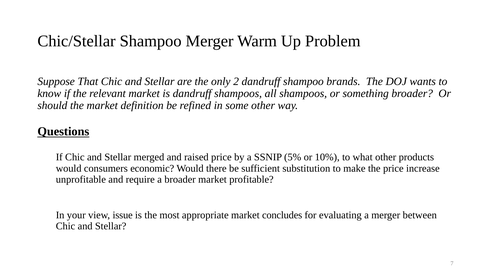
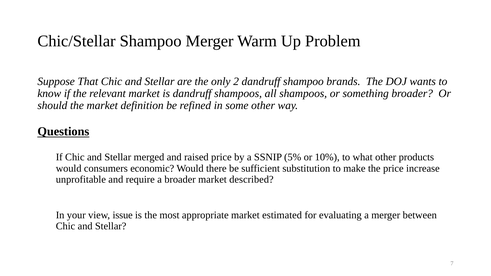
profitable: profitable -> described
concludes: concludes -> estimated
